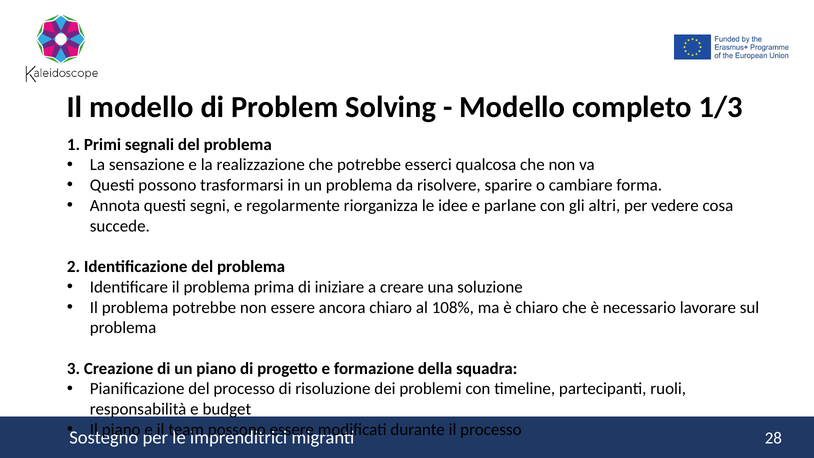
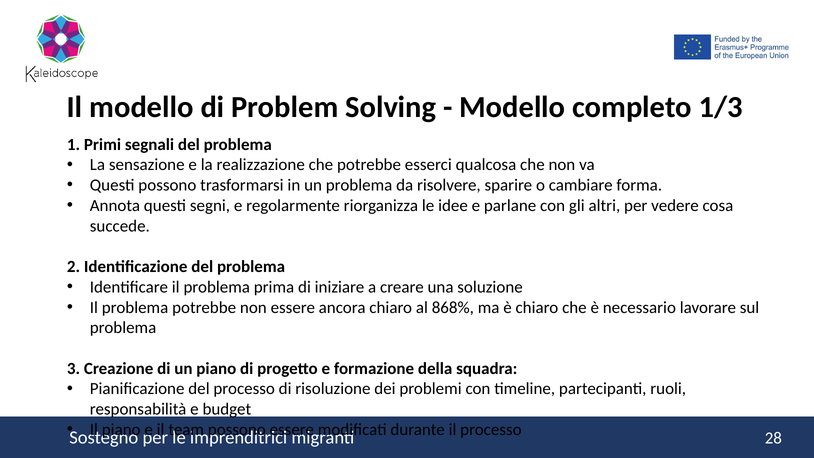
108%: 108% -> 868%
